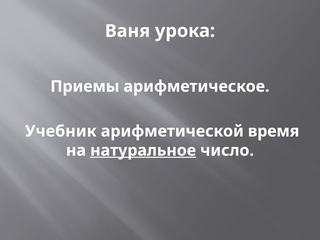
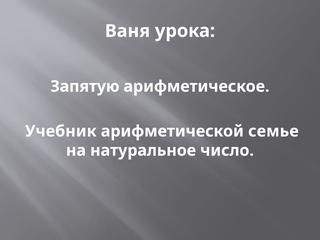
Приемы: Приемы -> Запятую
время: время -> семье
натуральное underline: present -> none
